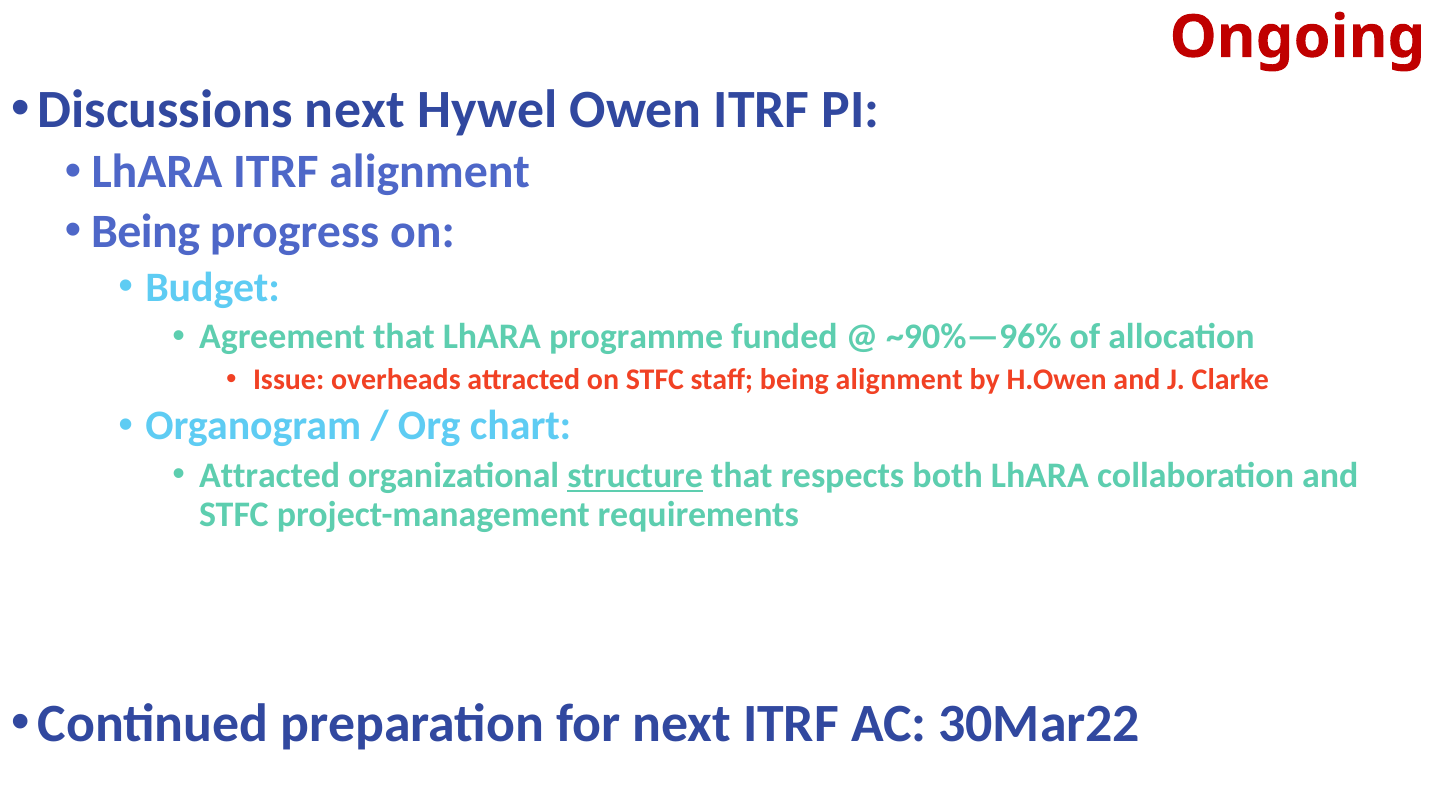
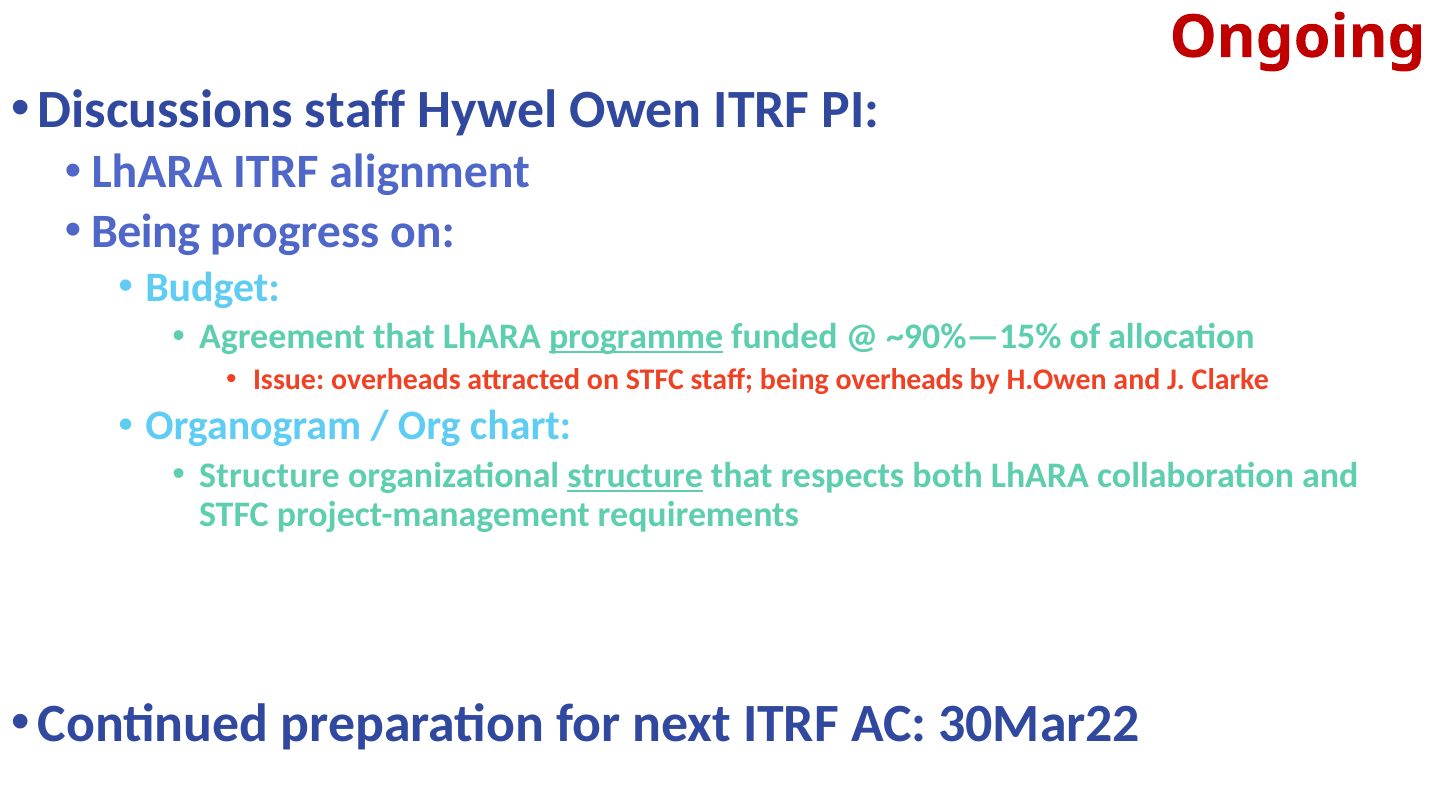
Discussions next: next -> staff
programme underline: none -> present
~90%—96%: ~90%—96% -> ~90%—15%
being alignment: alignment -> overheads
Attracted at (270, 475): Attracted -> Structure
